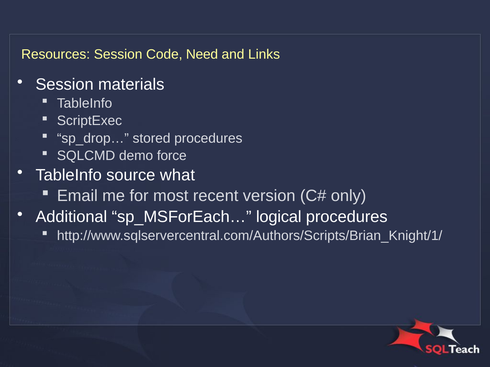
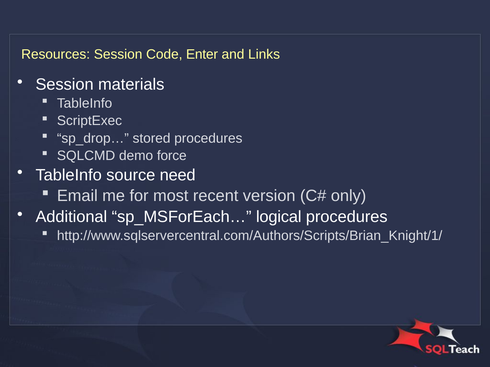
Need: Need -> Enter
what: what -> need
